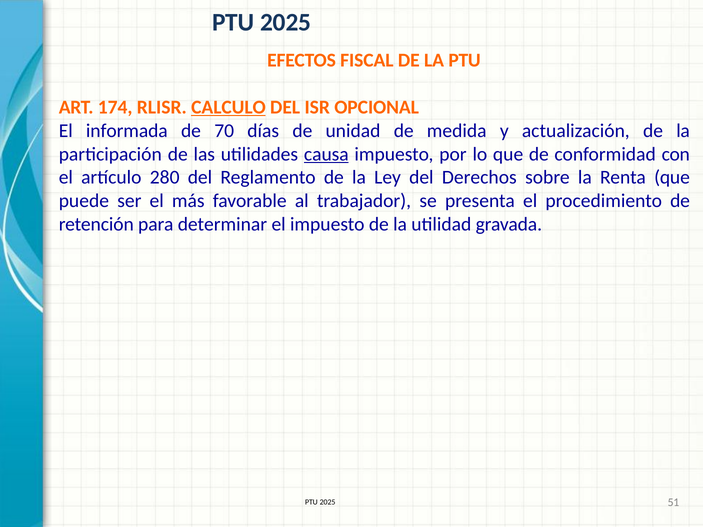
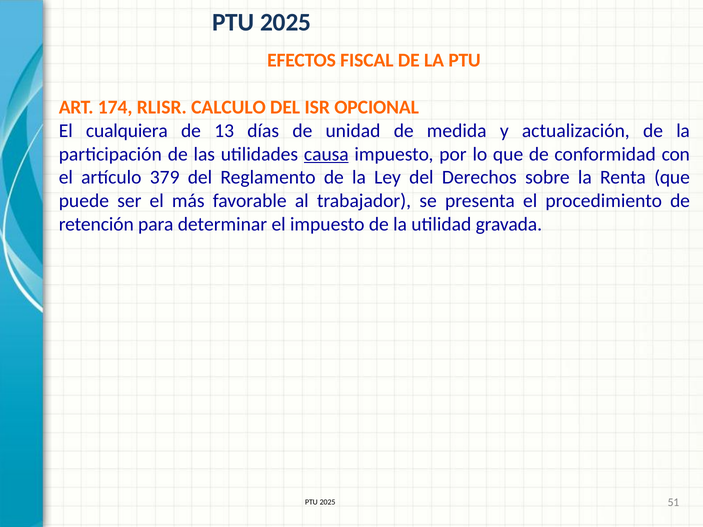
CALCULO underline: present -> none
informada: informada -> cualquiera
70: 70 -> 13
280: 280 -> 379
